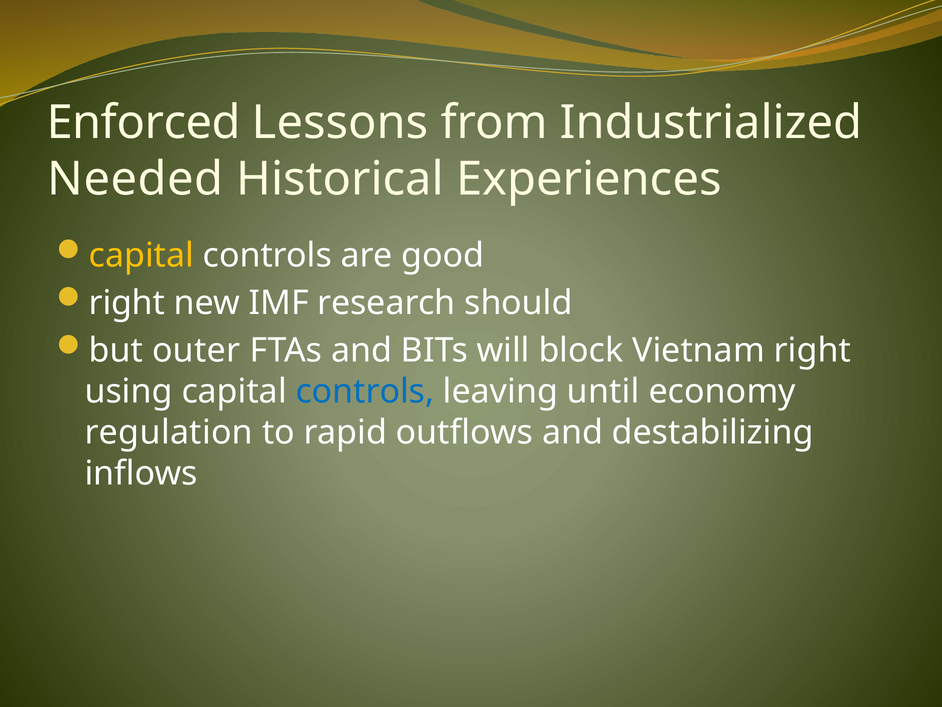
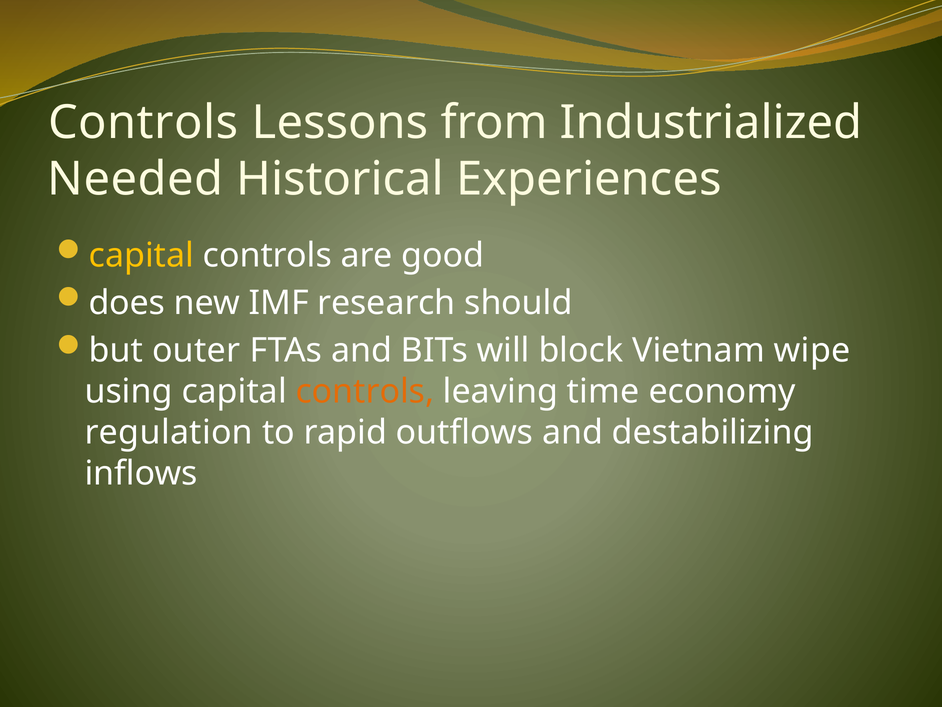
Enforced at (144, 123): Enforced -> Controls
right at (127, 303): right -> does
Vietnam right: right -> wipe
controls at (365, 391) colour: blue -> orange
until: until -> time
